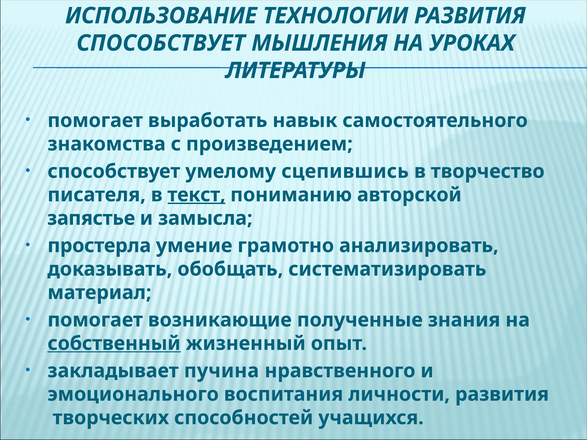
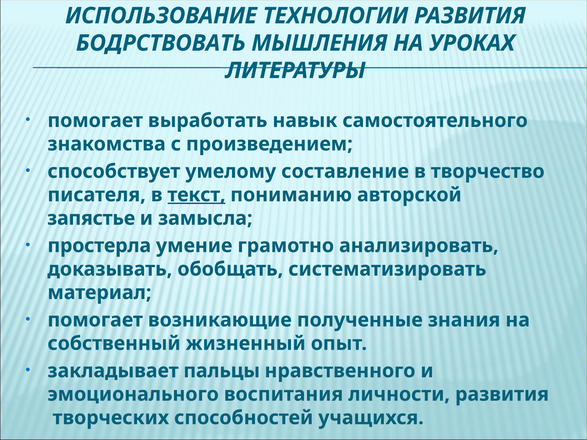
СПОСОБСТВУЕТ at (161, 43): СПОСОБСТВУЕТ -> БОДРСТВОВАТЬ
сцепившись: сцепившись -> составление
собственный underline: present -> none
пучина: пучина -> пальцы
